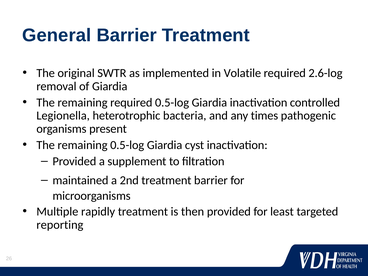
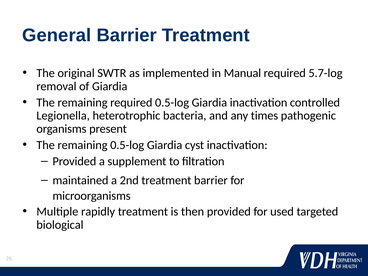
Volatile: Volatile -> Manual
2.6-log: 2.6-log -> 5.7-log
least: least -> used
reporting: reporting -> biological
